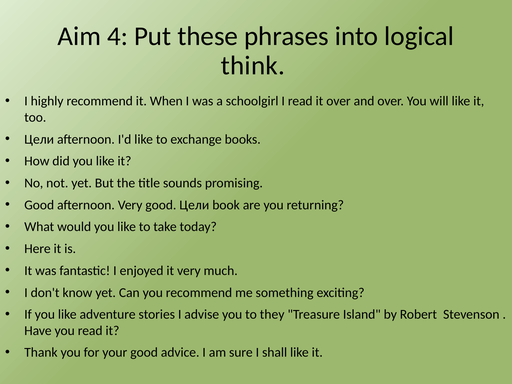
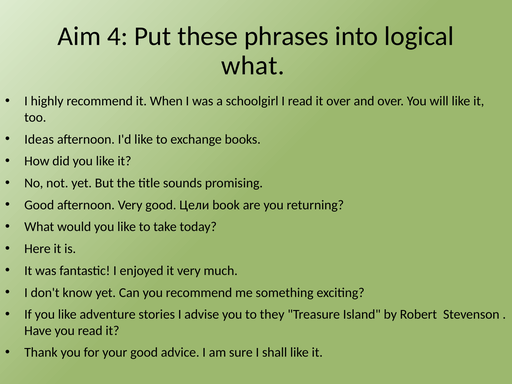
think at (253, 65): think -> what
Цели at (39, 139): Цели -> Ideas
